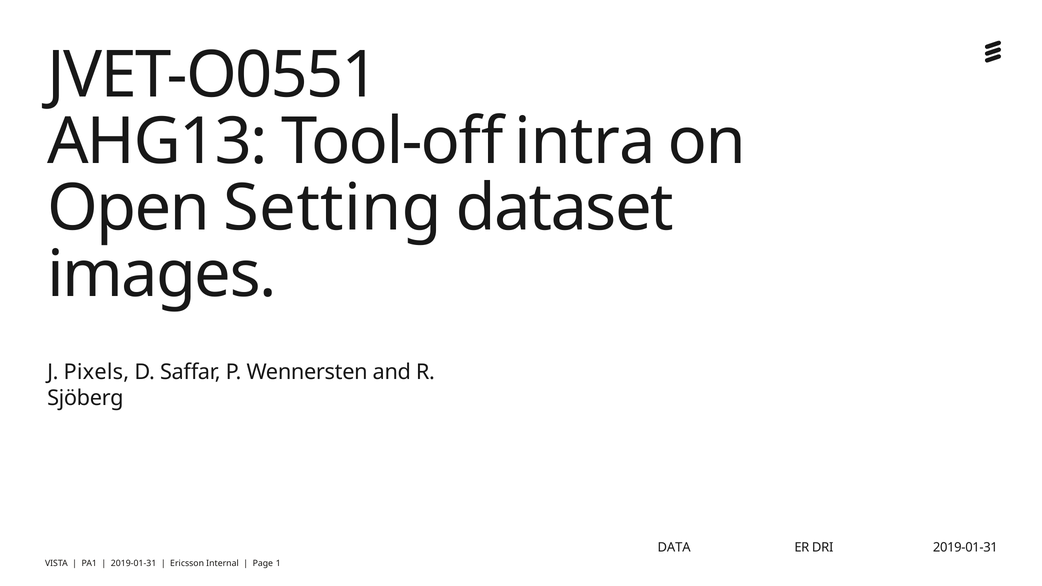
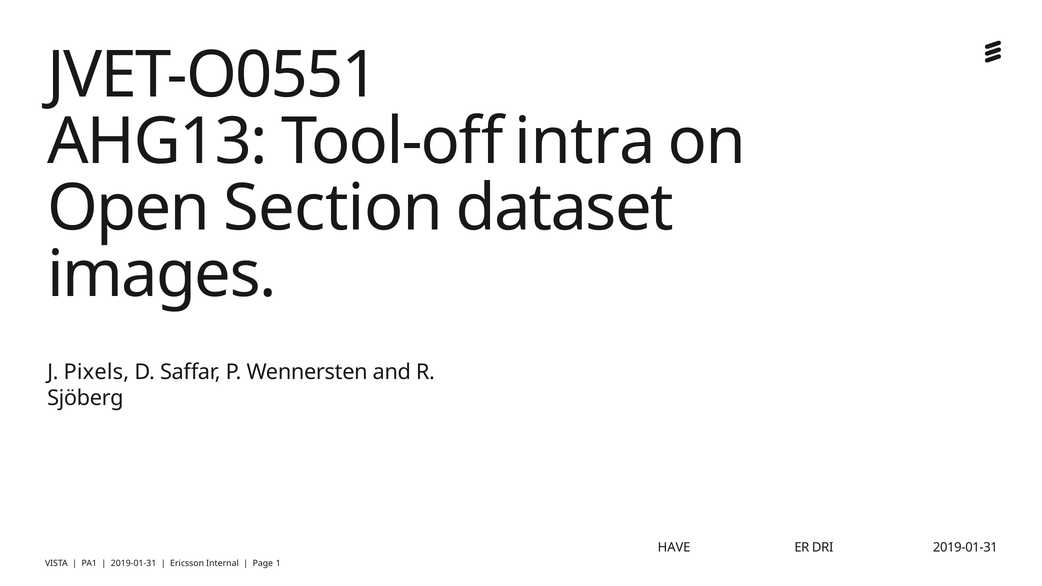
Setting: Setting -> Section
DATA: DATA -> HAVE
